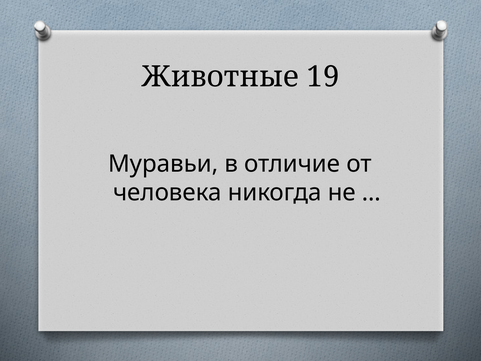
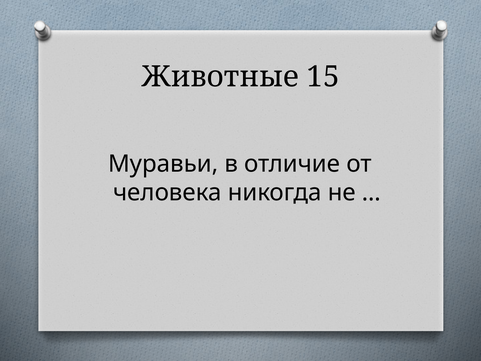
19: 19 -> 15
